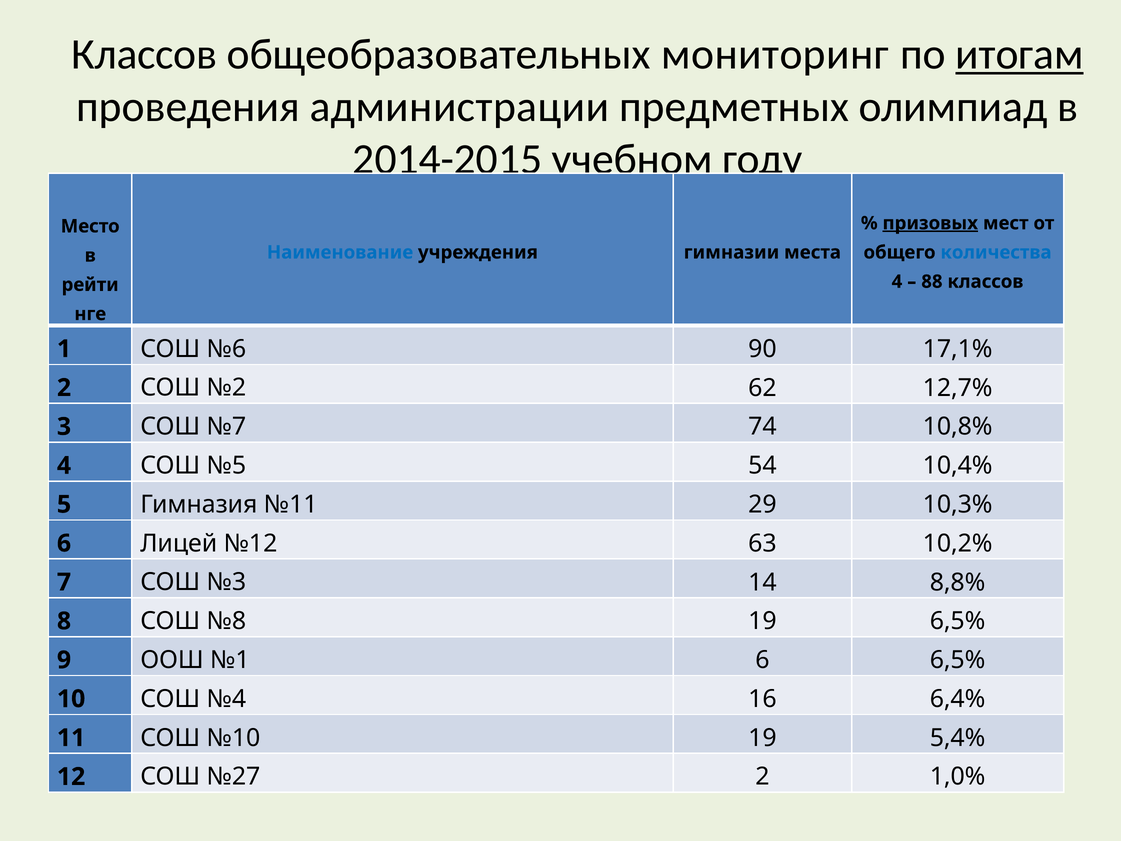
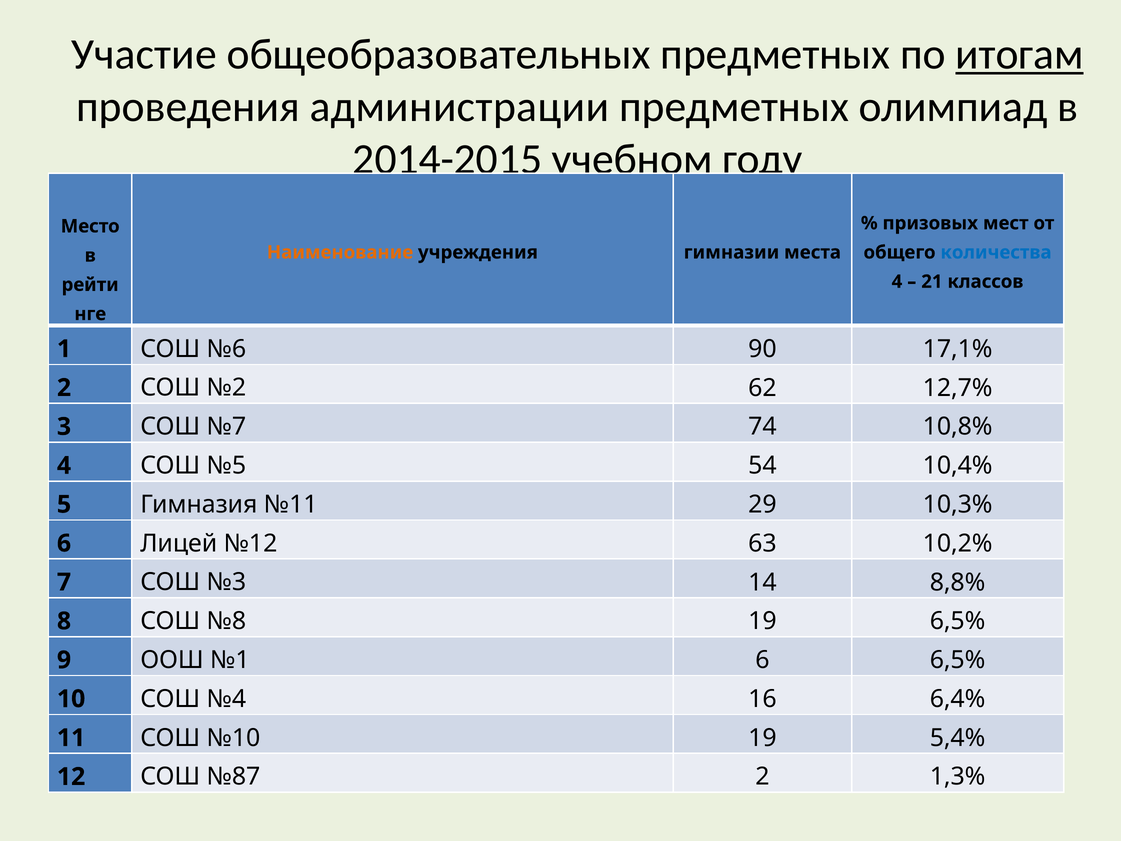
Классов at (144, 54): Классов -> Участие
общеобразовательных мониторинг: мониторинг -> предметных
призовых underline: present -> none
Наименование colour: blue -> orange
88: 88 -> 21
№27: №27 -> №87
1,0%: 1,0% -> 1,3%
